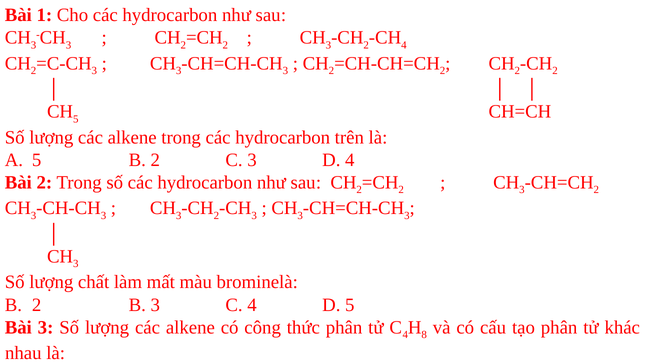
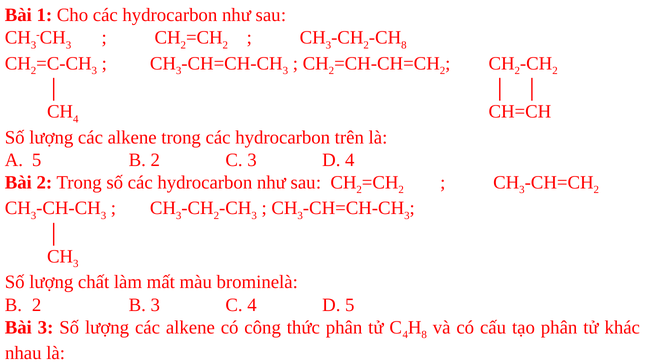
4 at (404, 45): 4 -> 8
5 at (76, 119): 5 -> 4
